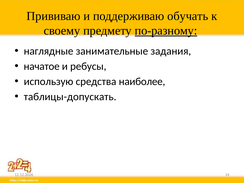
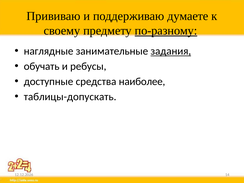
обучать: обучать -> думаете
задания underline: none -> present
начатое: начатое -> обучать
использую: использую -> доступные
